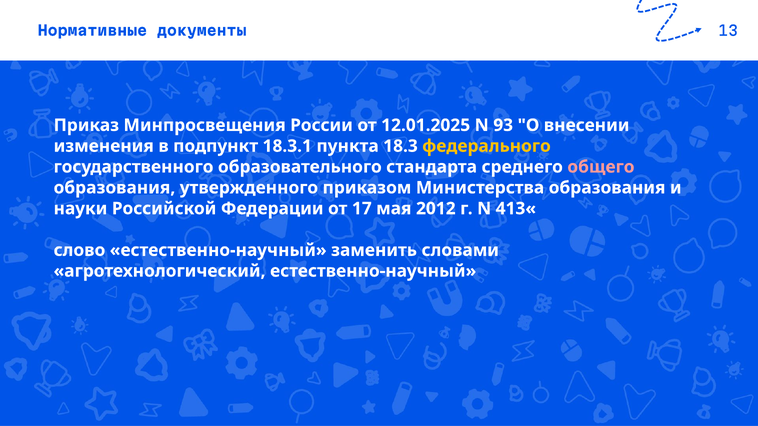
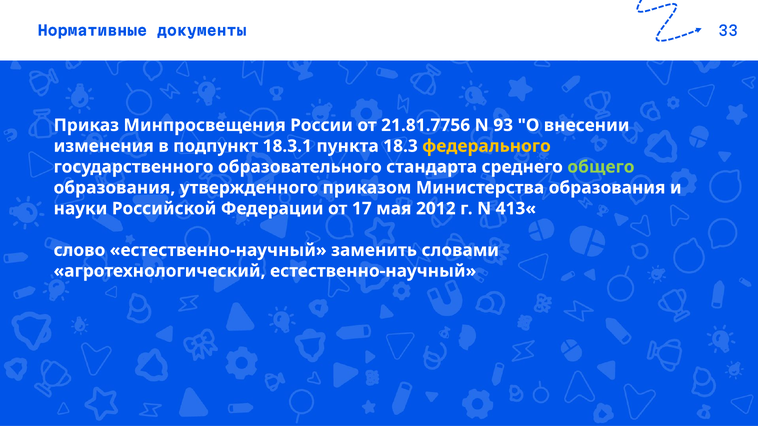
13: 13 -> 33
12.01.2025: 12.01.2025 -> 21.81.7756
общего colour: pink -> light green
